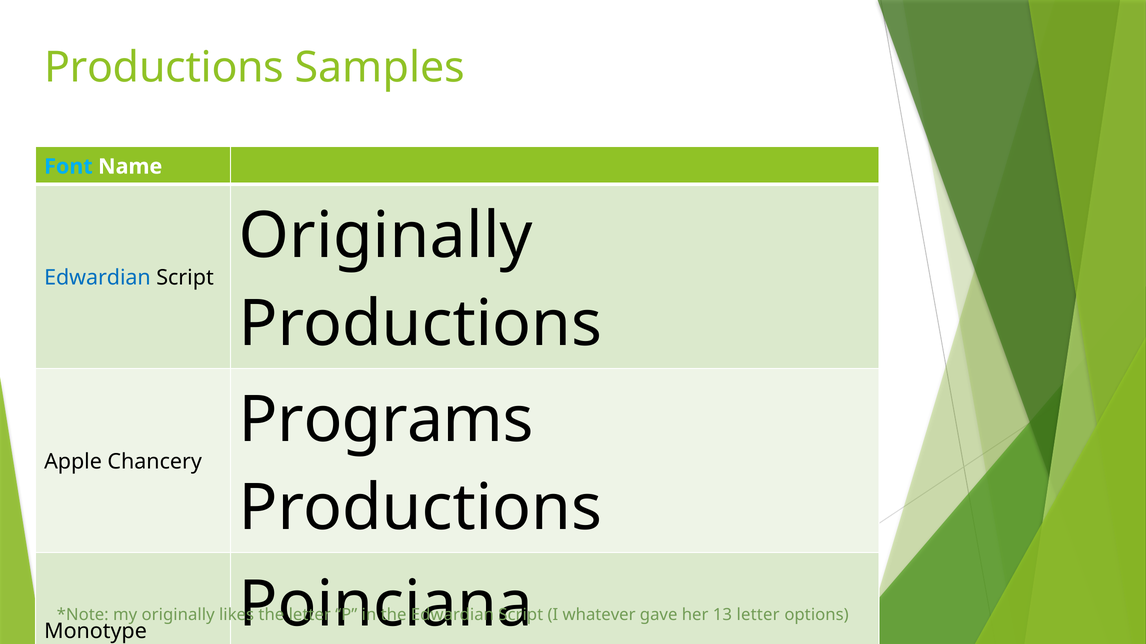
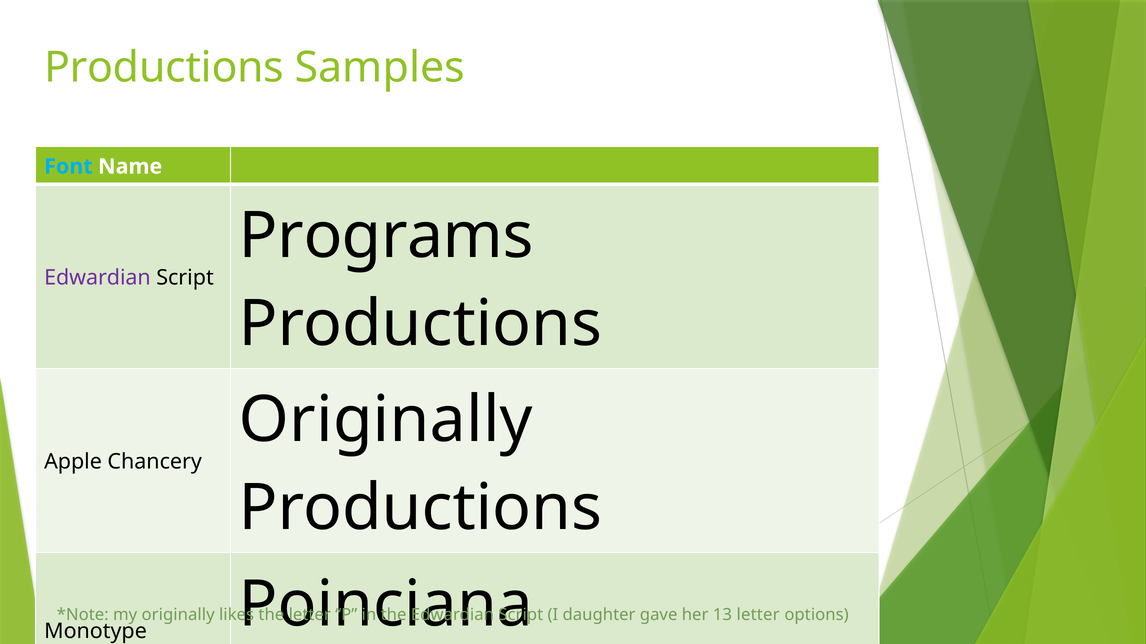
Edwardian at (97, 278) colour: blue -> purple
Script Originally: Originally -> Programs
Chancery Programs: Programs -> Originally
whatever: whatever -> daughter
